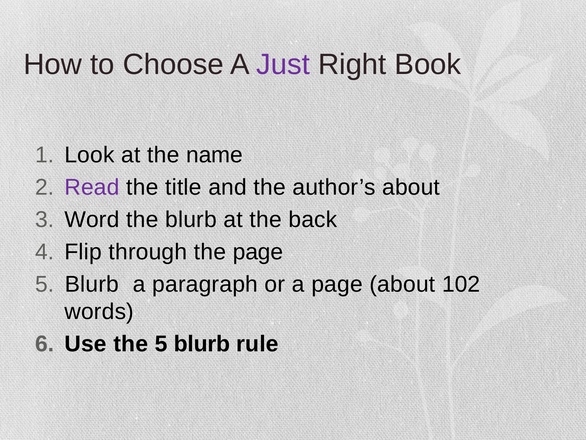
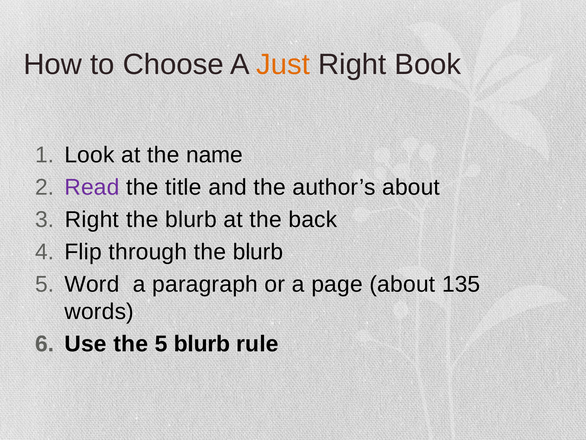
Just colour: purple -> orange
Word at (92, 219): Word -> Right
through the page: page -> blurb
Blurb at (92, 284): Blurb -> Word
102: 102 -> 135
